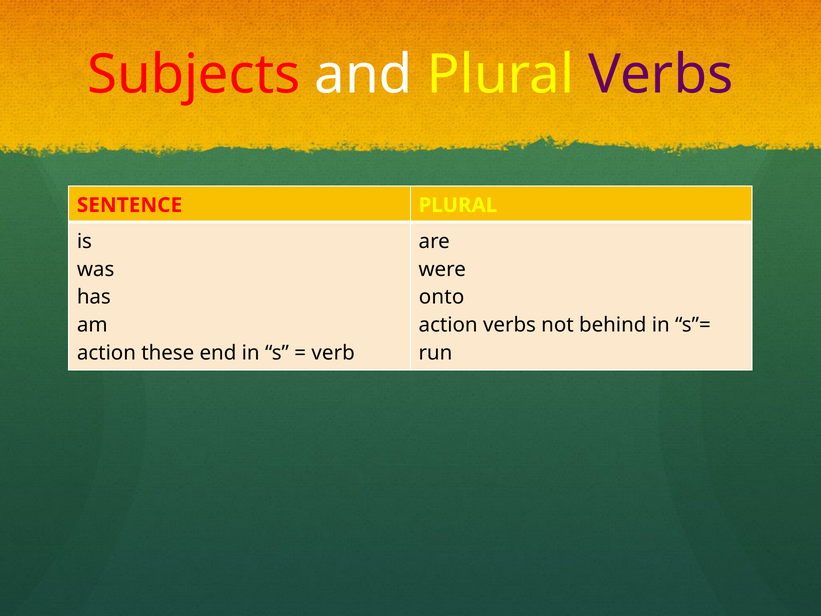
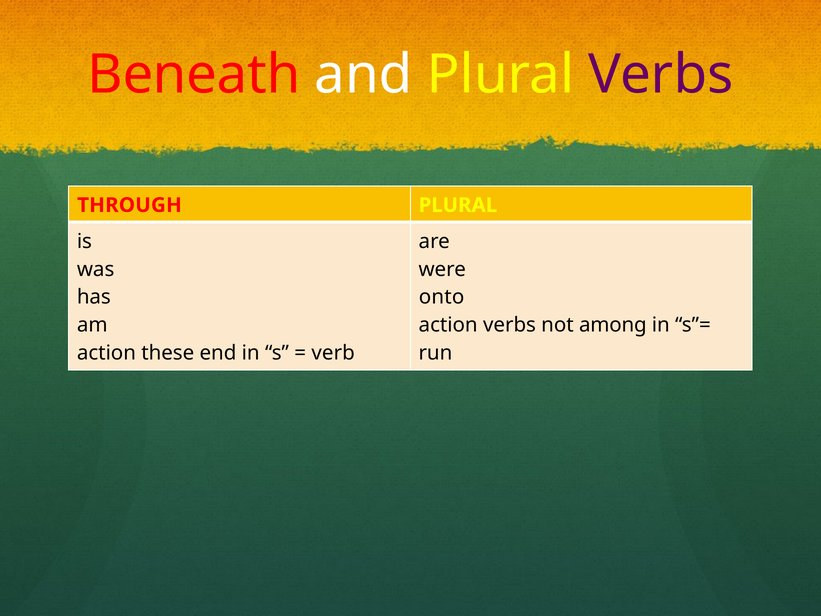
Subjects: Subjects -> Beneath
SENTENCE: SENTENCE -> THROUGH
behind: behind -> among
